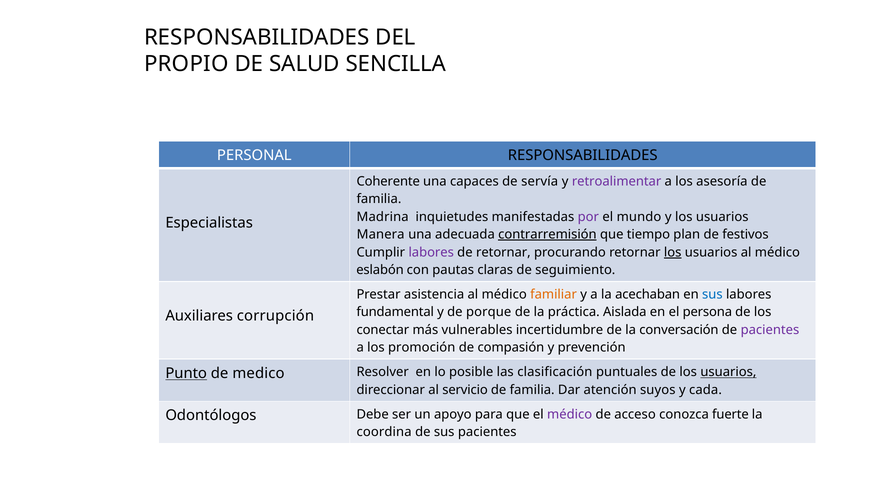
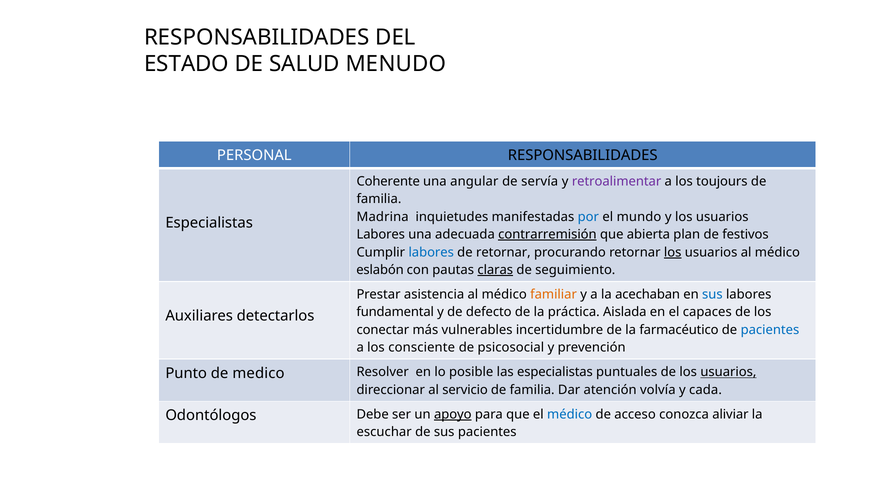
PROPIO: PROPIO -> ESTADO
SENCILLA: SENCILLA -> MENUDO
capaces: capaces -> angular
asesoría: asesoría -> toujours
por colour: purple -> blue
Manera at (381, 235): Manera -> Labores
tiempo: tiempo -> abierta
labores at (431, 252) colour: purple -> blue
claras underline: none -> present
porque: porque -> defecto
persona: persona -> capaces
corrupción: corrupción -> detectarlos
conversación: conversación -> farmacéutico
pacientes at (770, 330) colour: purple -> blue
promoción: promoción -> consciente
compasión: compasión -> psicosocial
Punto underline: present -> none
las clasificación: clasificación -> especialistas
suyos: suyos -> volvía
apoyo underline: none -> present
médico at (570, 415) colour: purple -> blue
fuerte: fuerte -> aliviar
coordina: coordina -> escuchar
